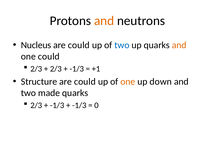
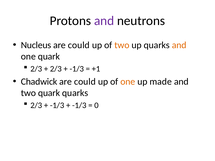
and at (104, 21) colour: orange -> purple
two at (122, 45) colour: blue -> orange
one could: could -> quark
Structure: Structure -> Chadwick
down: down -> made
two made: made -> quark
